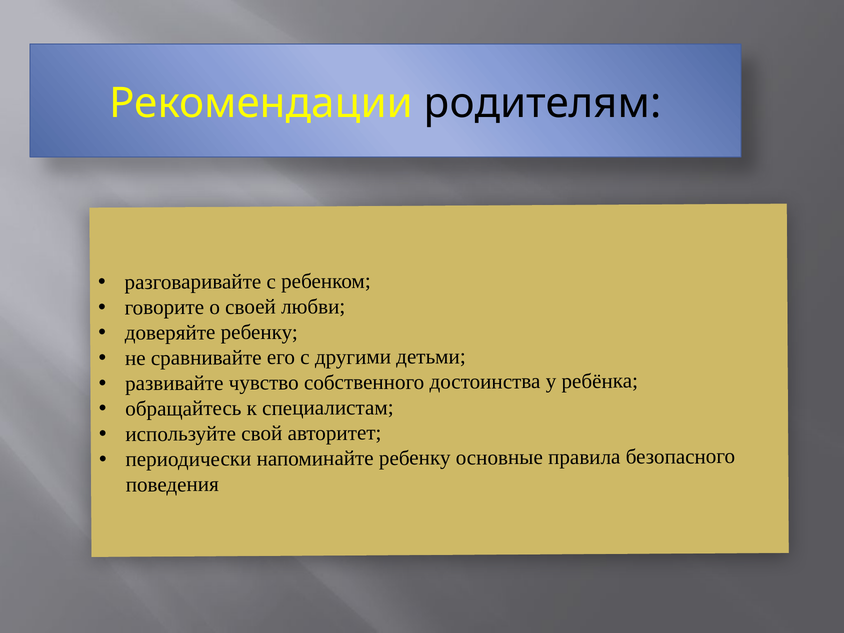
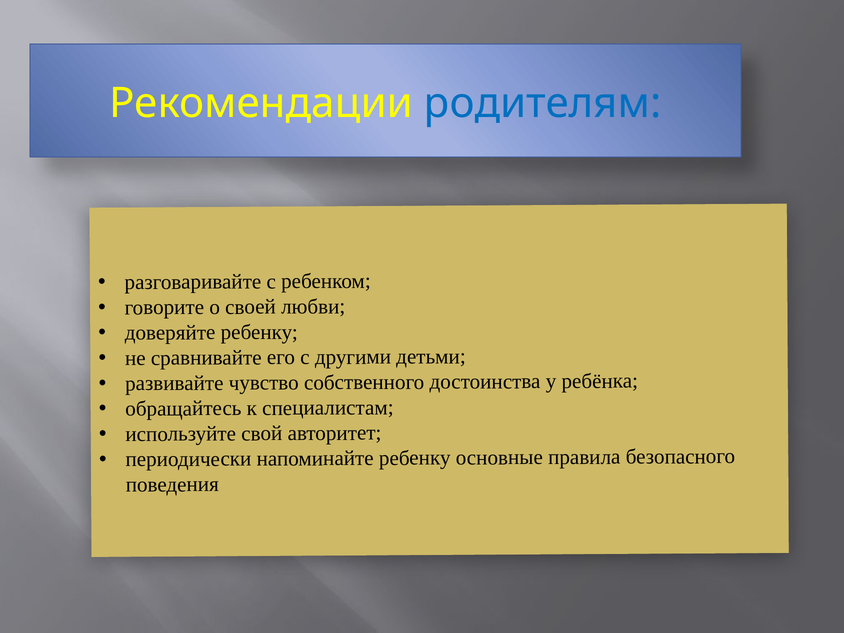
родителям colour: black -> blue
